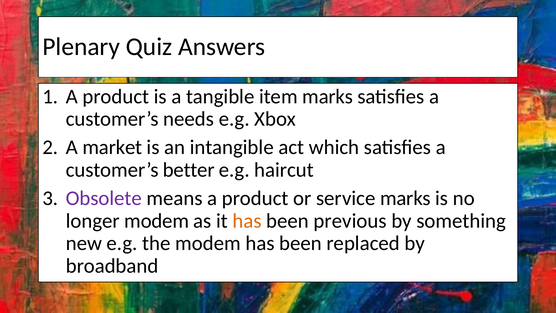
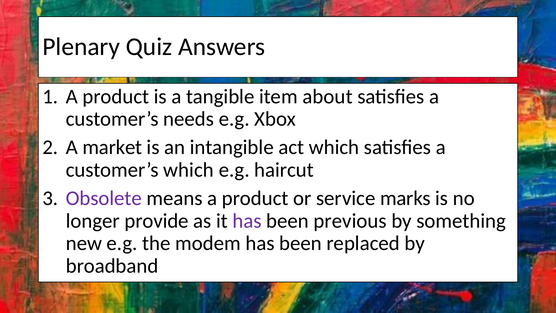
item marks: marks -> about
customer’s better: better -> which
longer modem: modem -> provide
has at (247, 221) colour: orange -> purple
